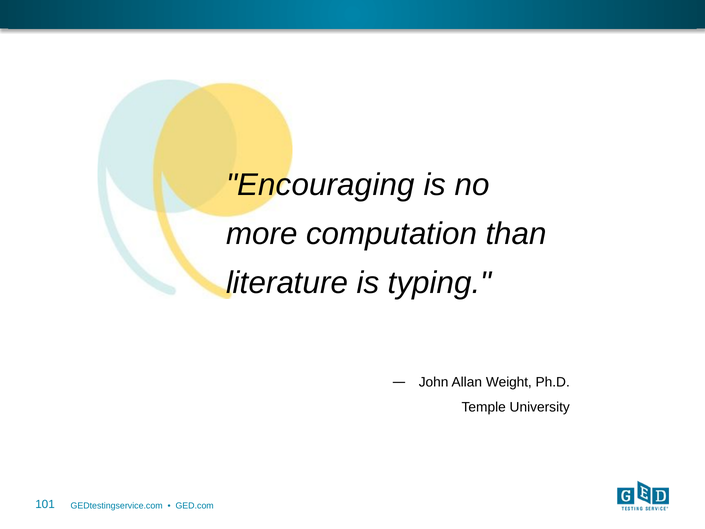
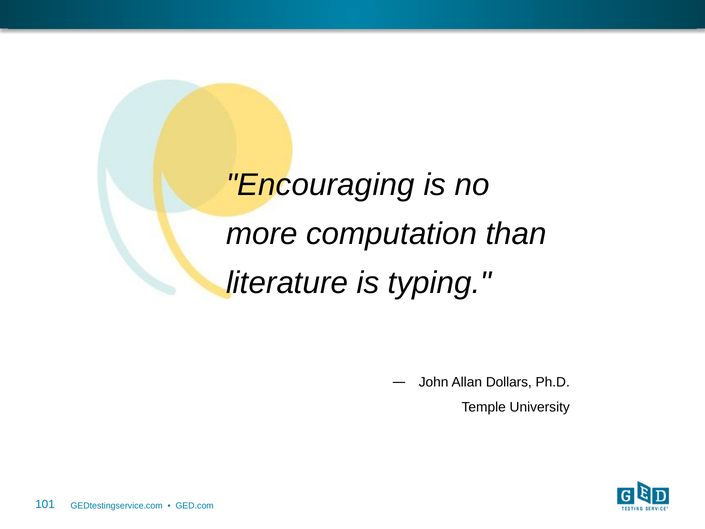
Weight: Weight -> Dollars
